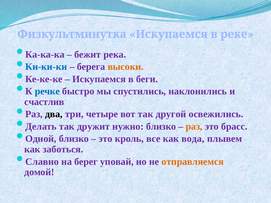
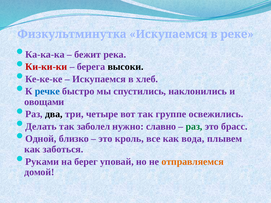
Ки-ки-ки colour: blue -> red
высоки colour: orange -> black
беги: беги -> хлеб
счастлив: счастлив -> овощами
другой: другой -> группе
дружит: дружит -> заболел
нужно близко: близко -> славно
раз at (194, 127) colour: orange -> green
Славно: Славно -> Руками
